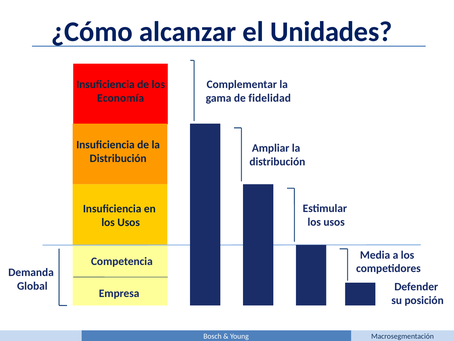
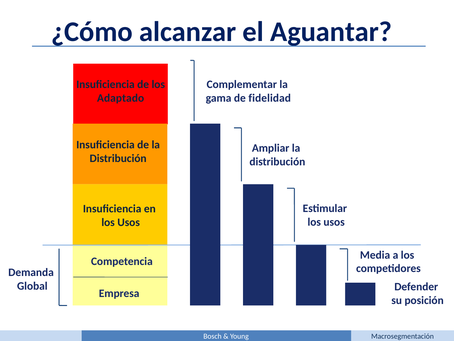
Unidades: Unidades -> Aguantar
Economía: Economía -> Adaptado
